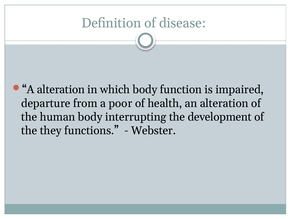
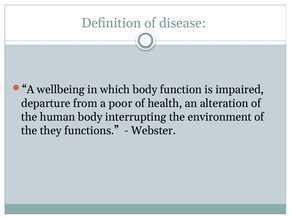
A alteration: alteration -> wellbeing
development: development -> environment
